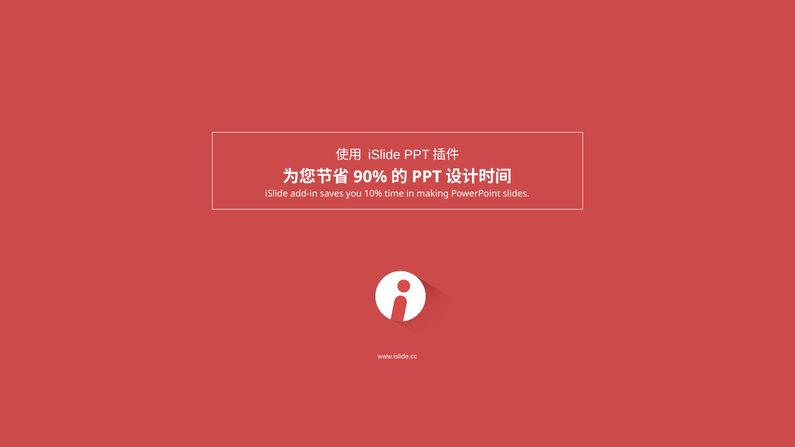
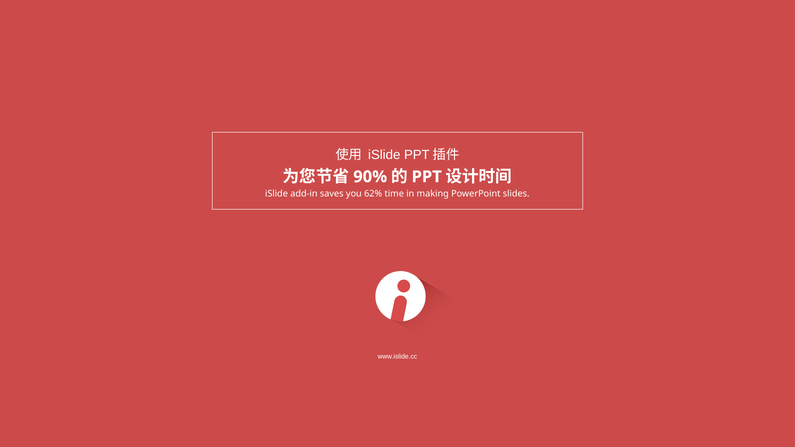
10%: 10% -> 62%
